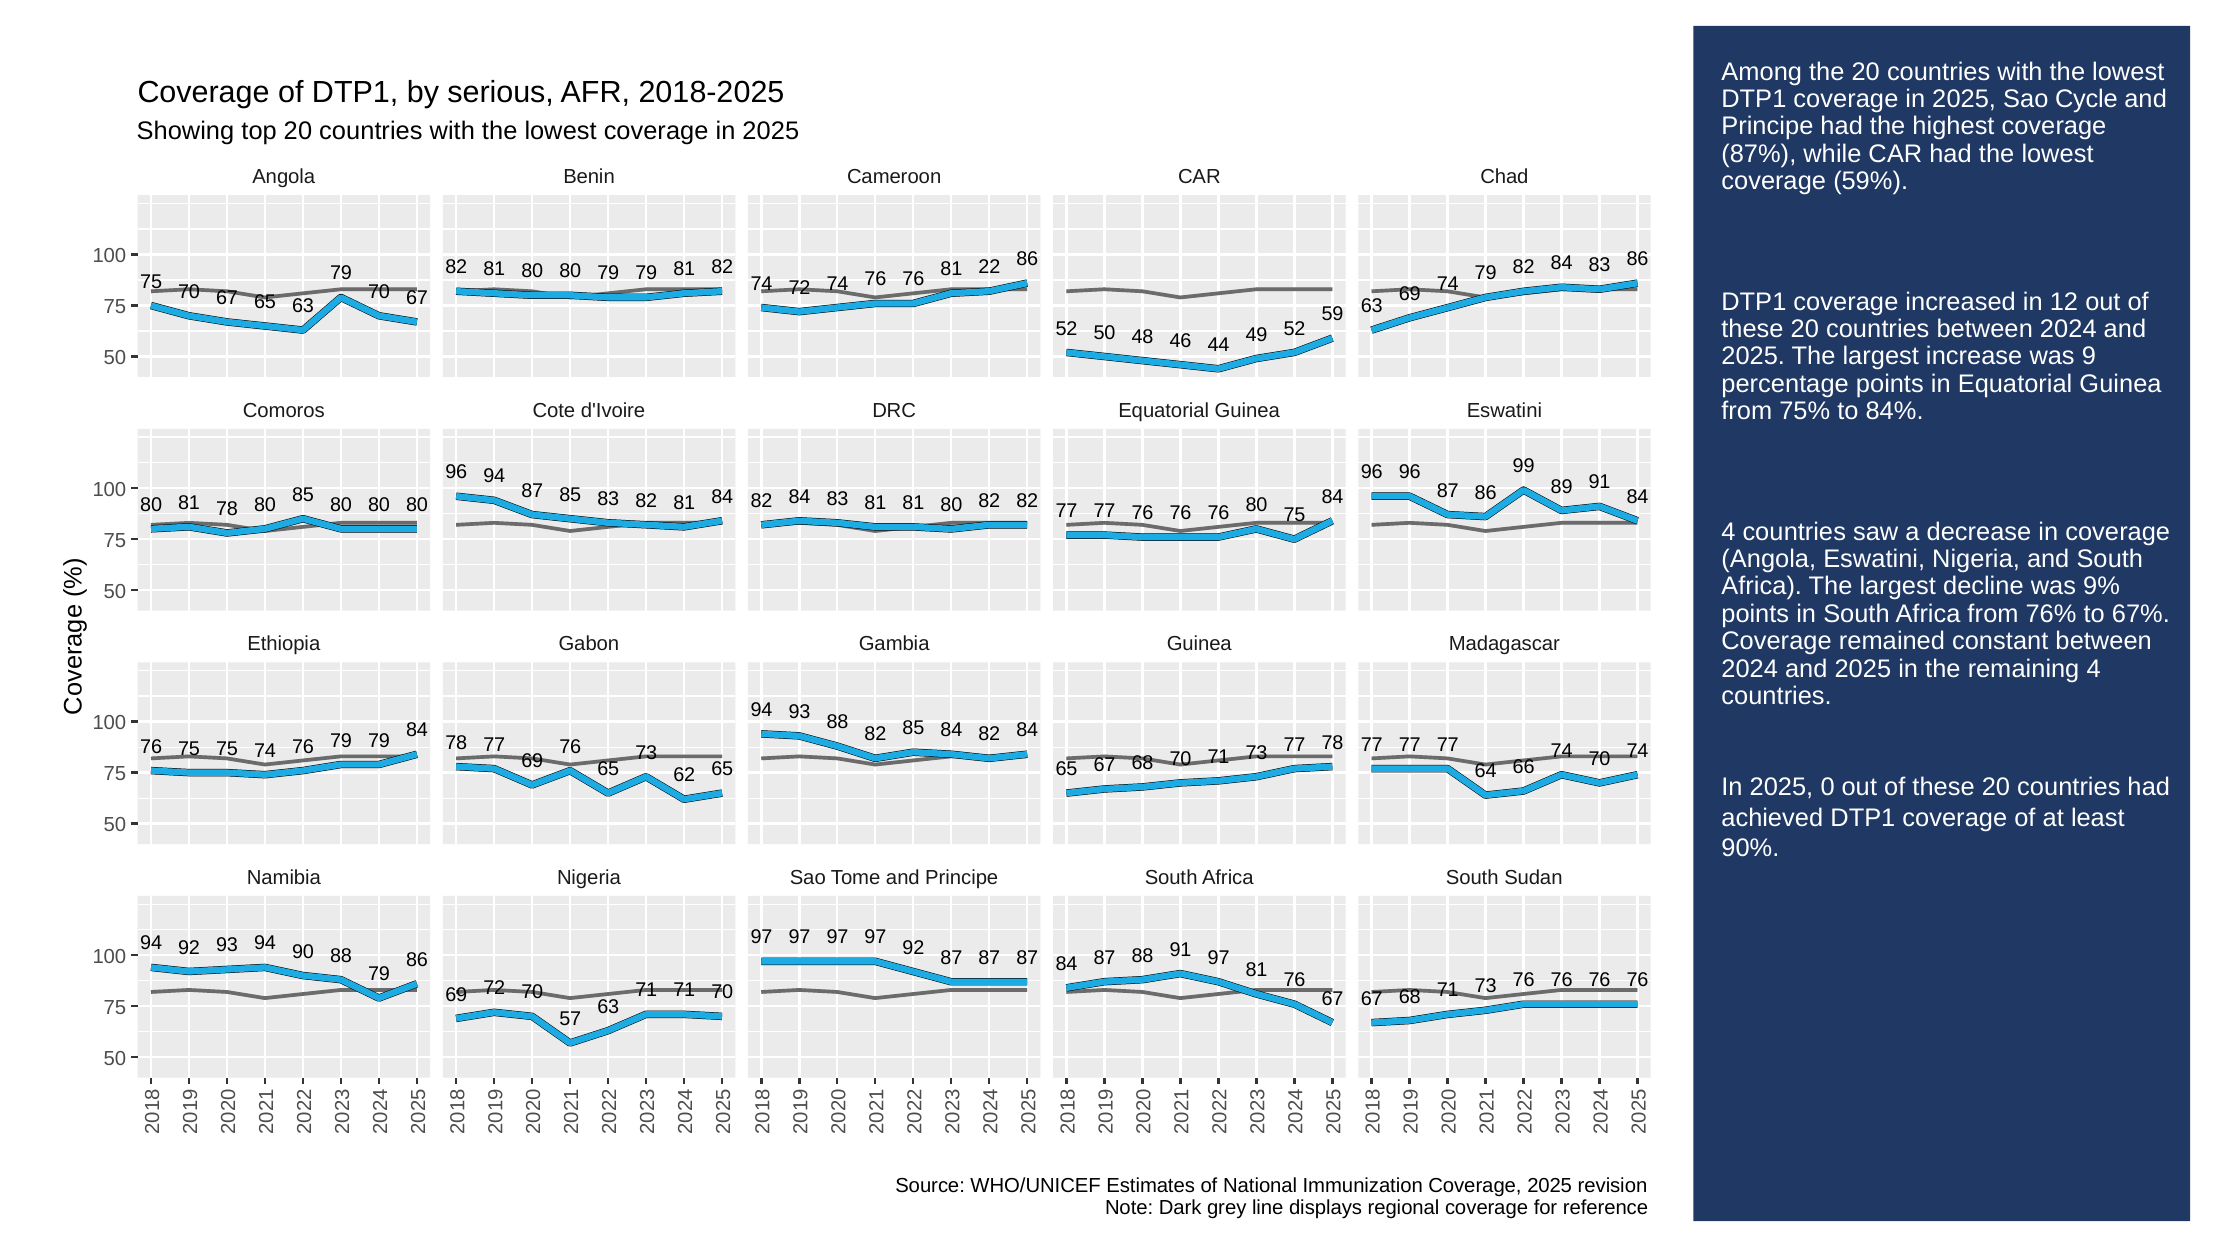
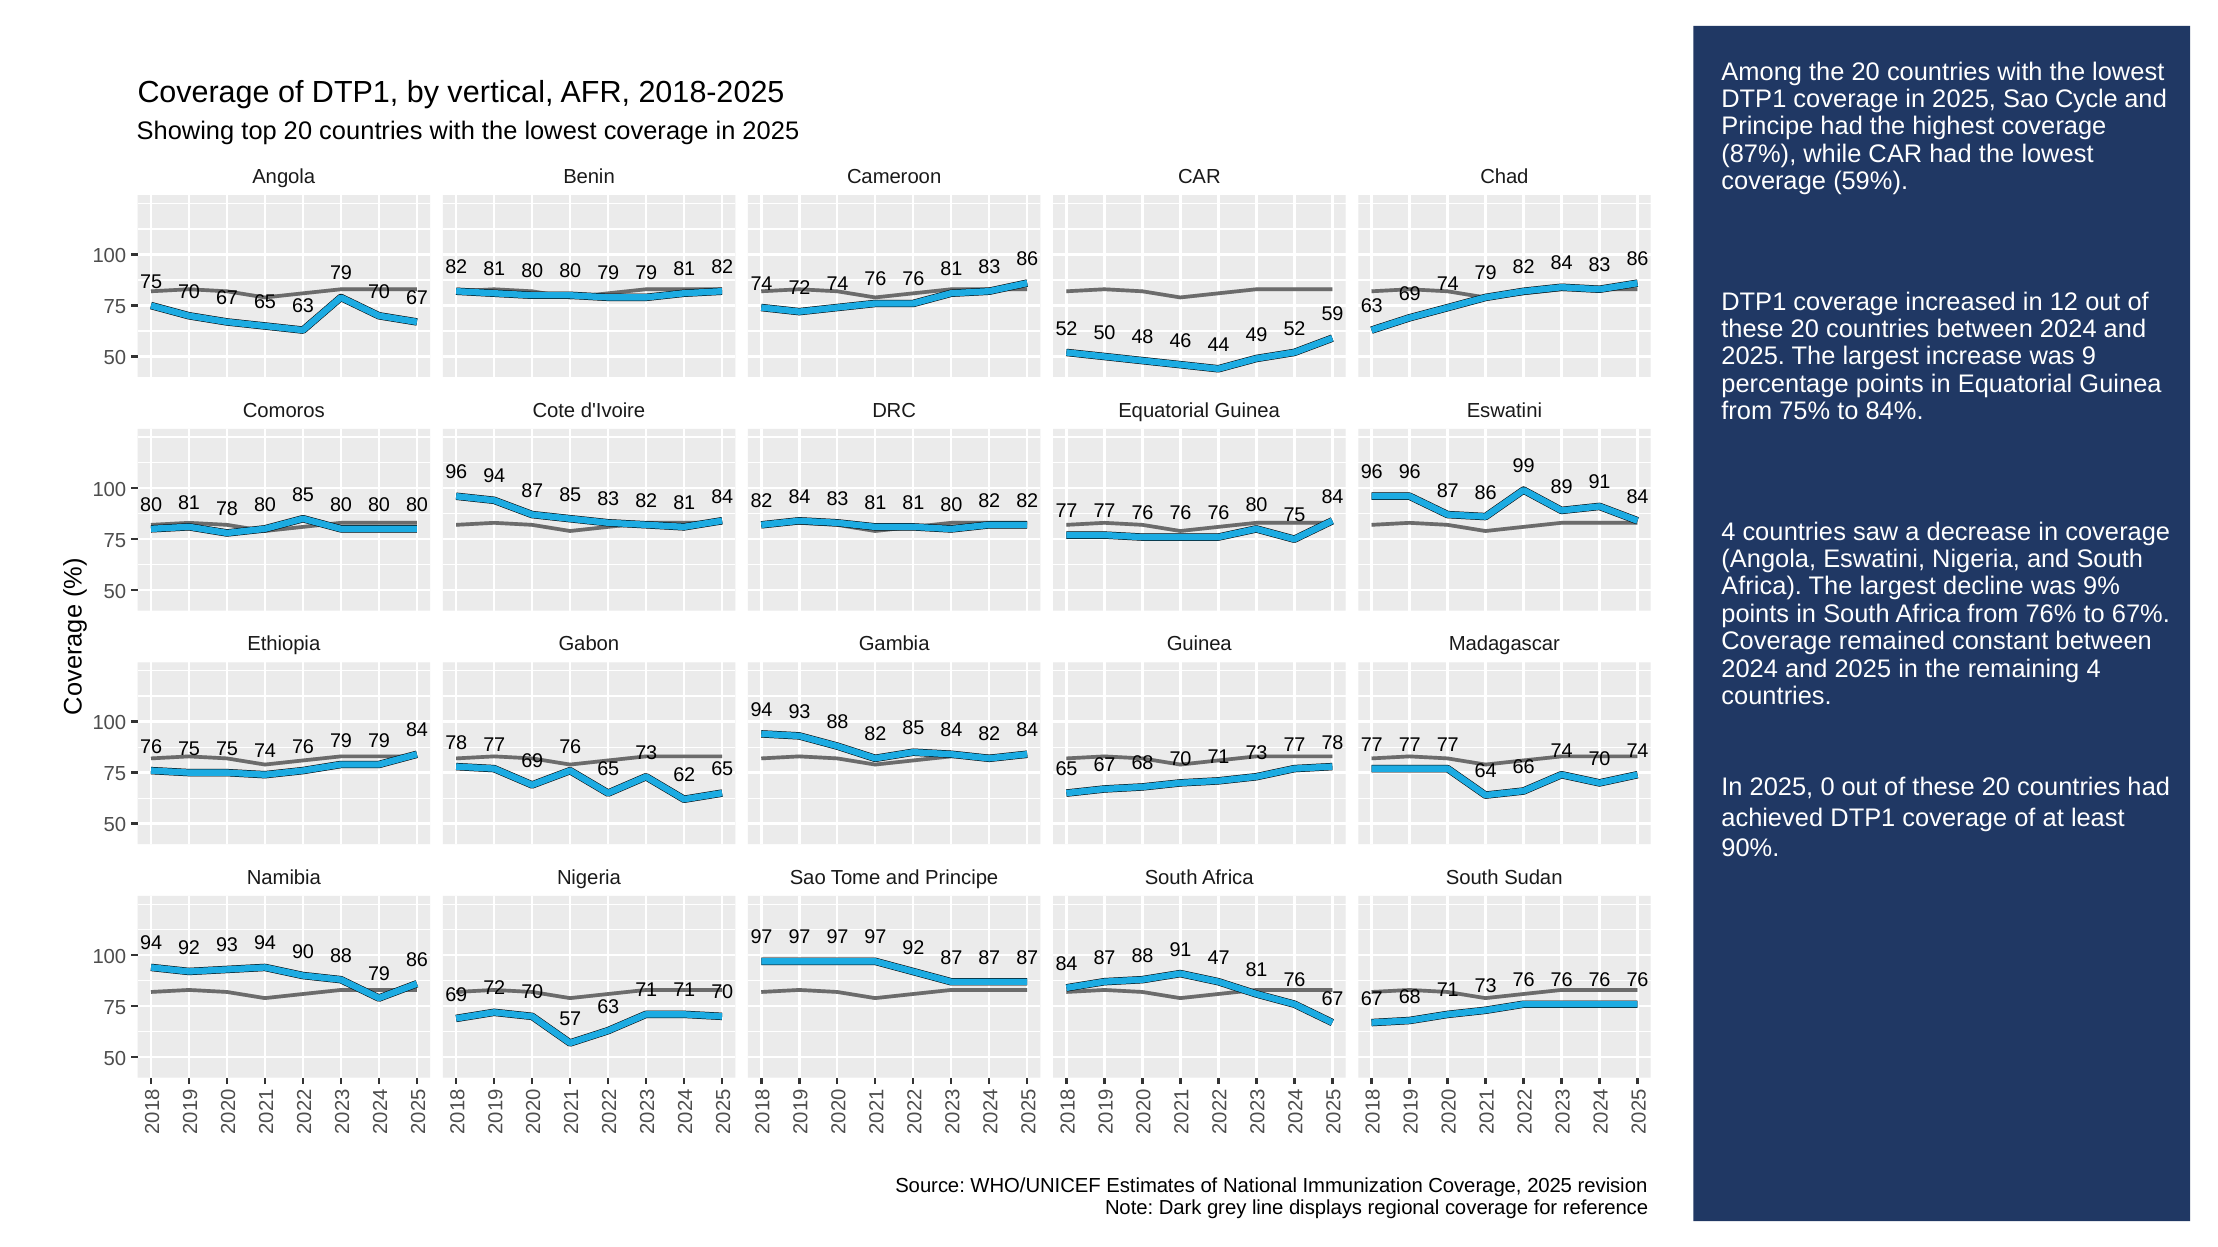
serious: serious -> vertical
81 22: 22 -> 83
91 97: 97 -> 47
